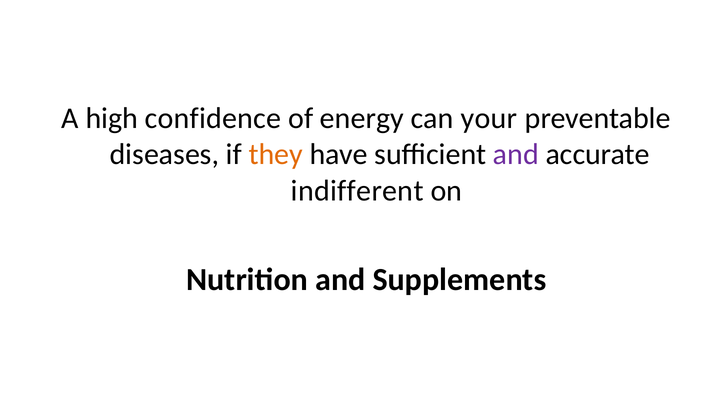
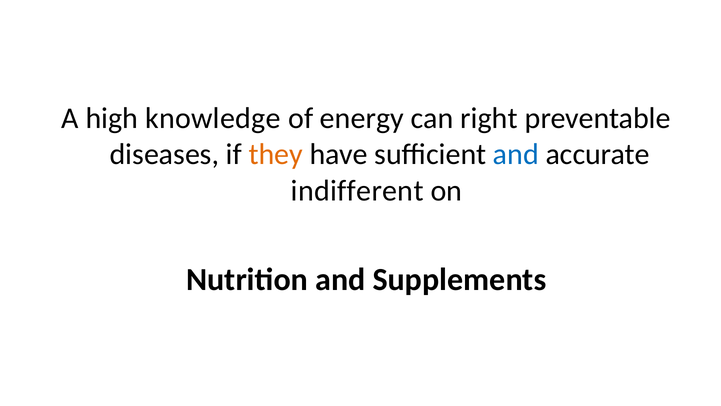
confidence: confidence -> knowledge
your: your -> right
and at (516, 154) colour: purple -> blue
